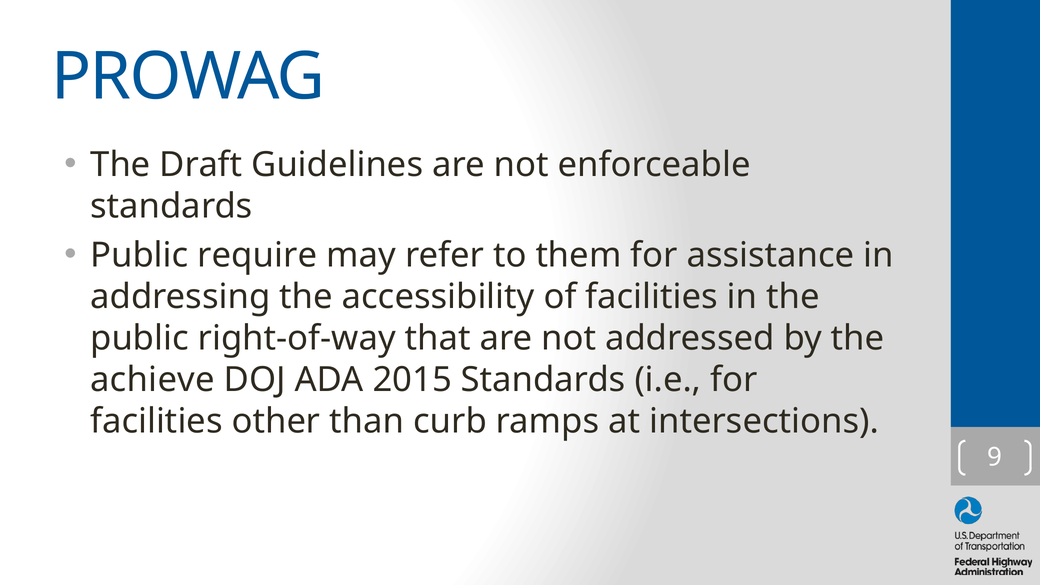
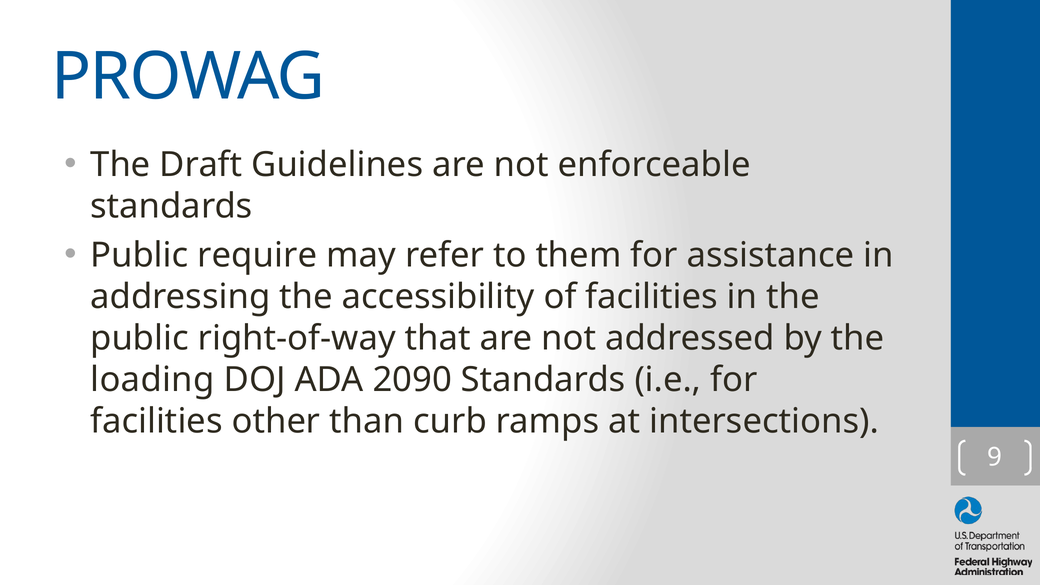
achieve: achieve -> loading
2015: 2015 -> 2090
